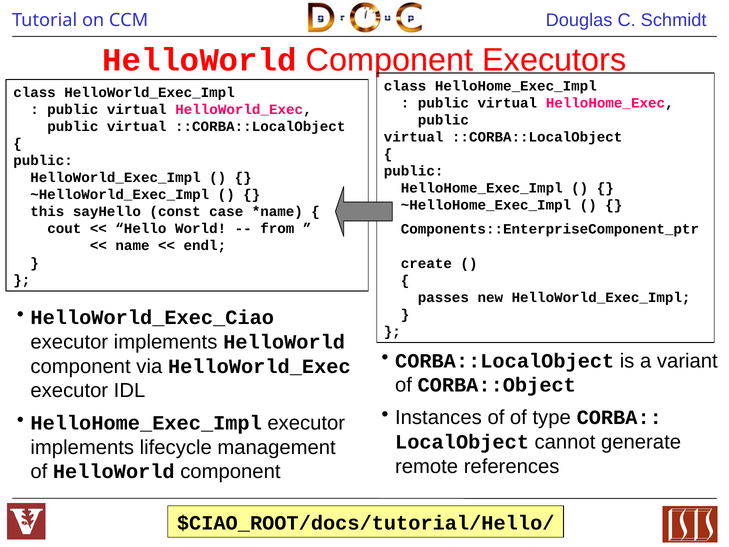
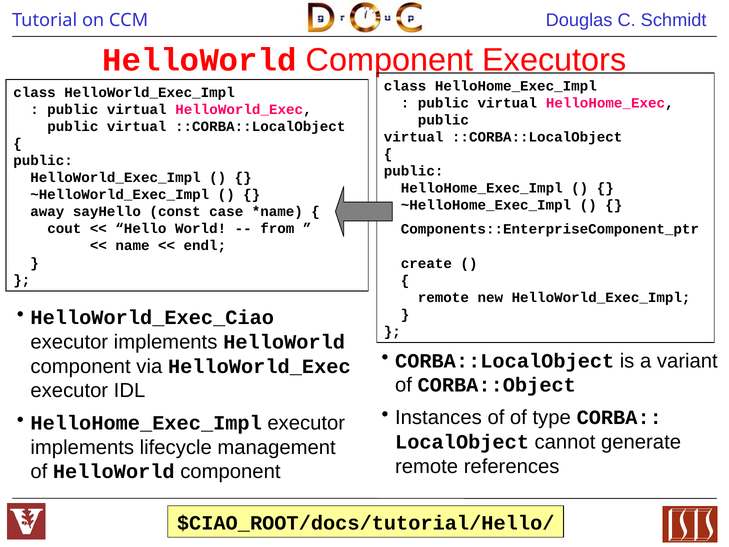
this: this -> away
passes at (443, 297): passes -> remote
